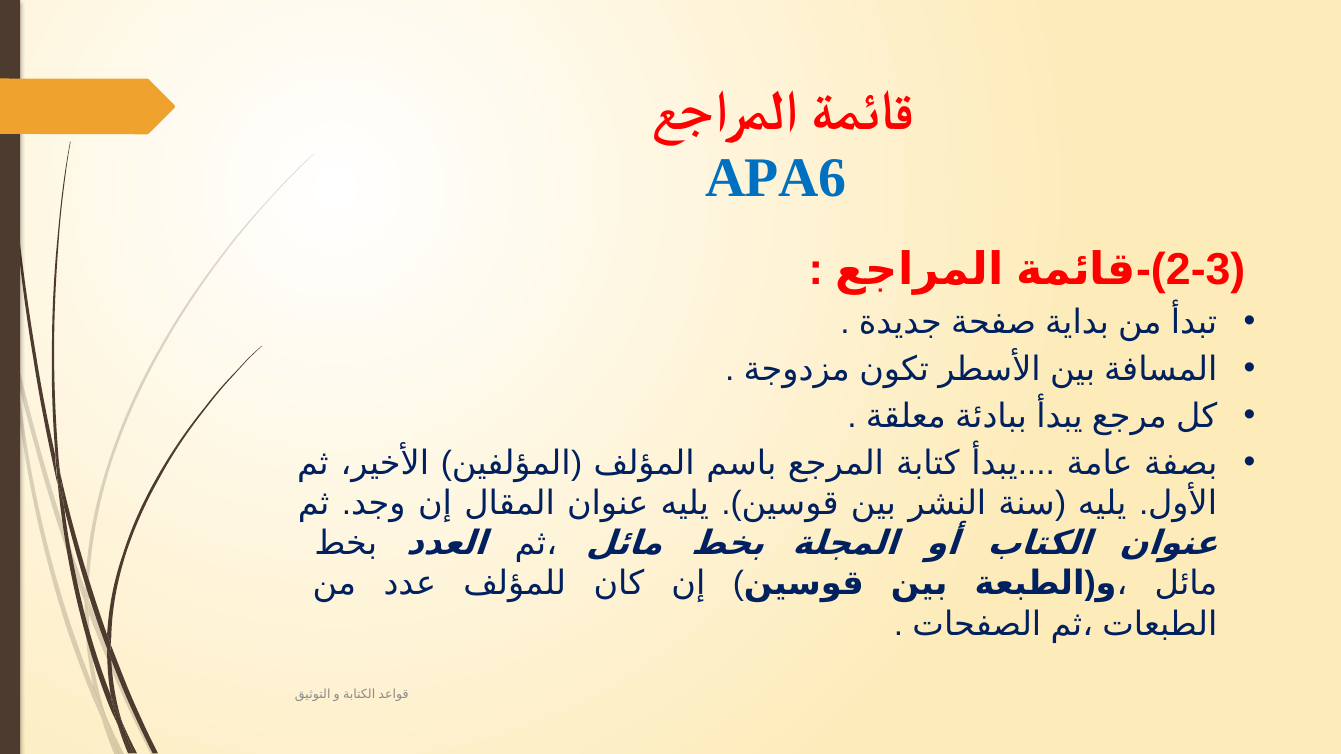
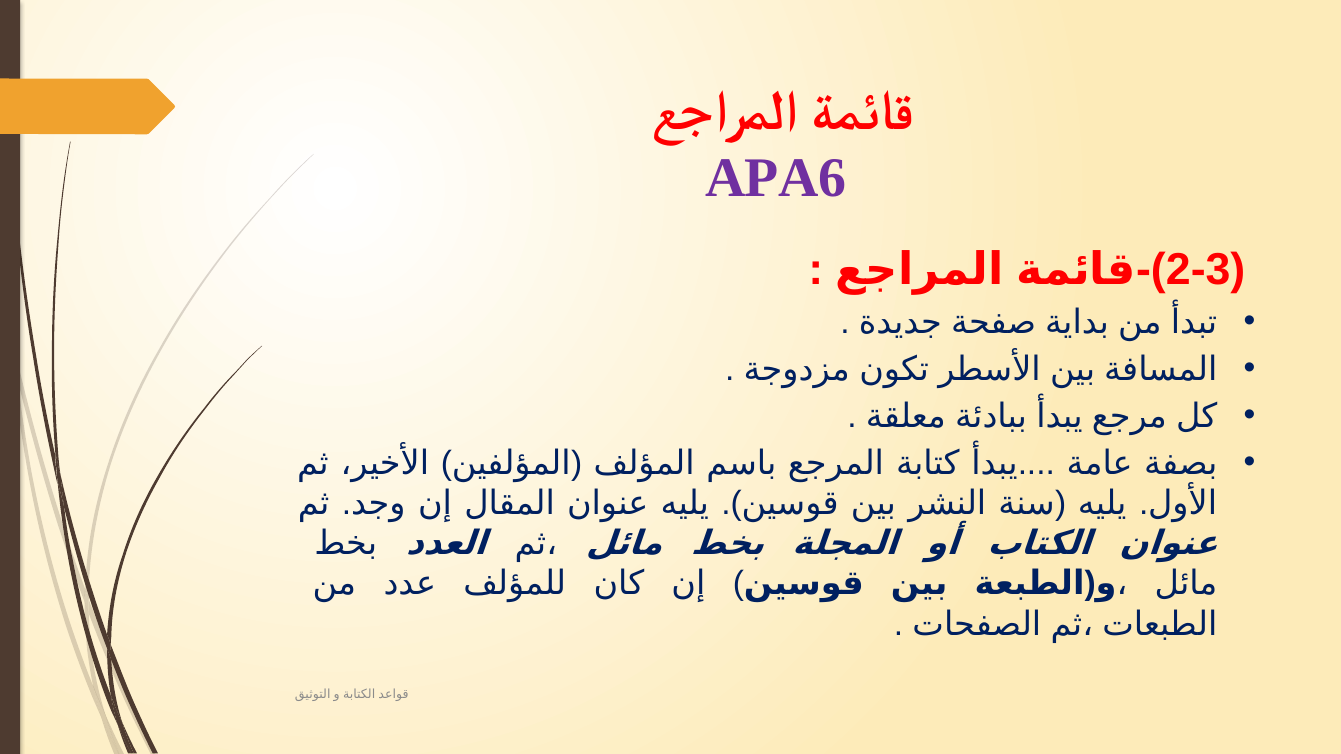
APA6 colour: blue -> purple
